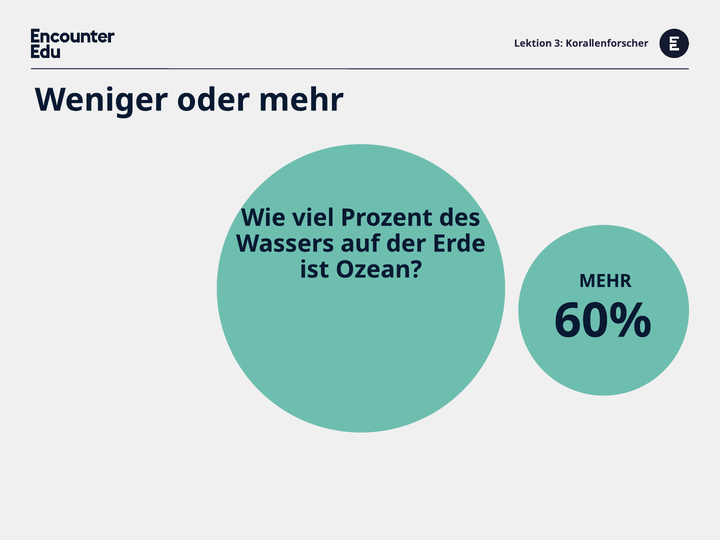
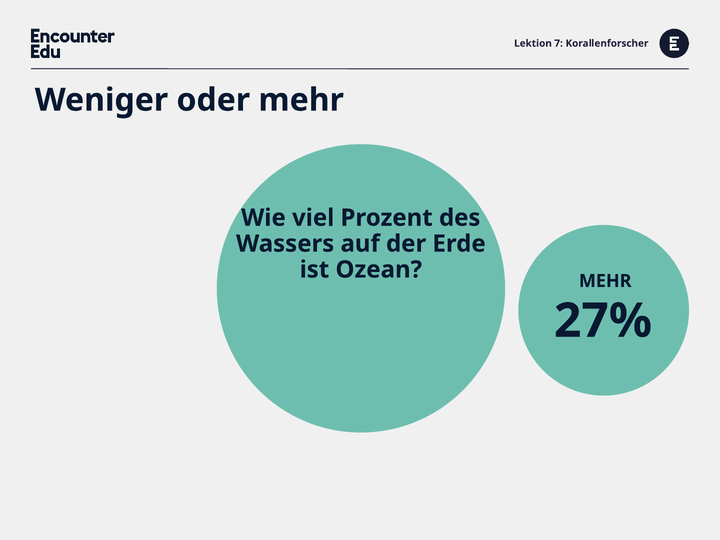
3: 3 -> 7
60%: 60% -> 27%
